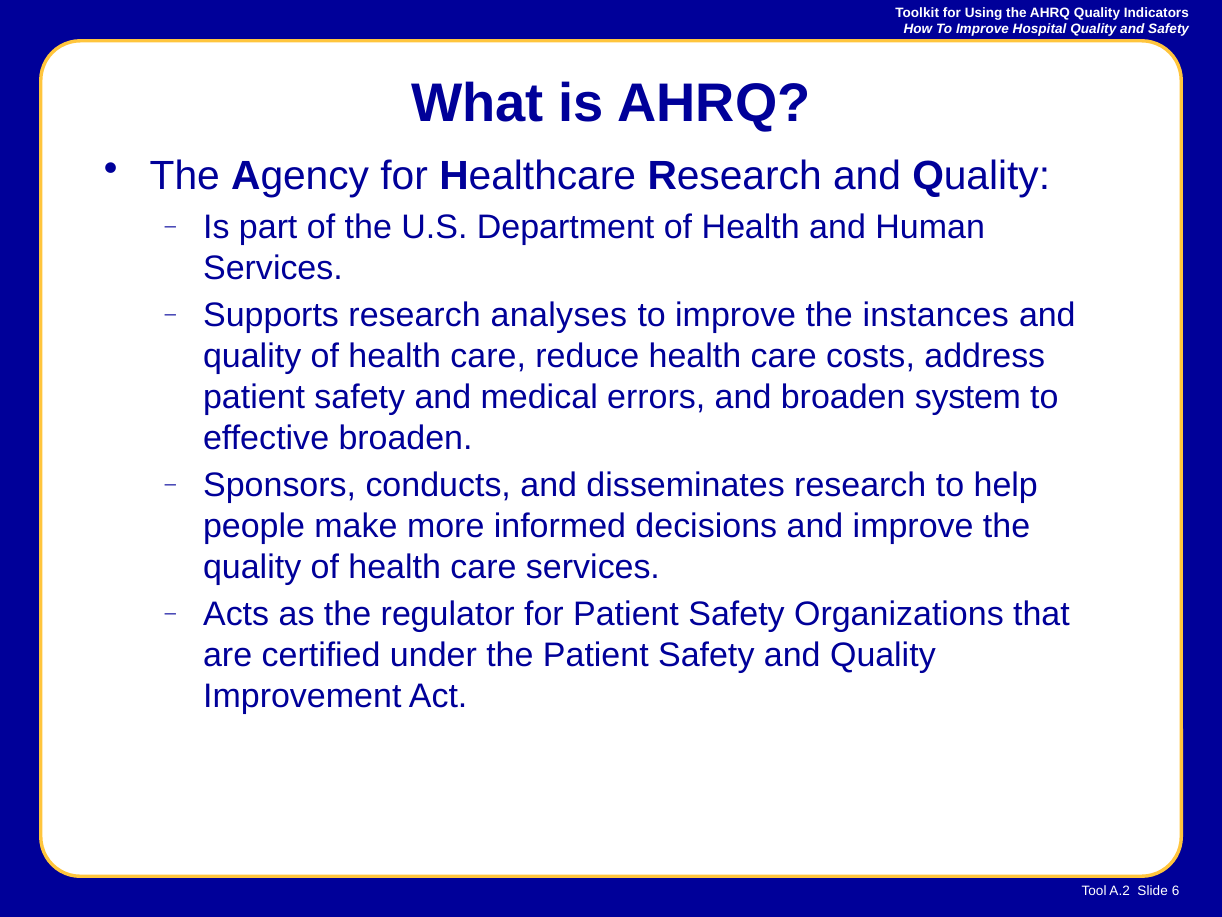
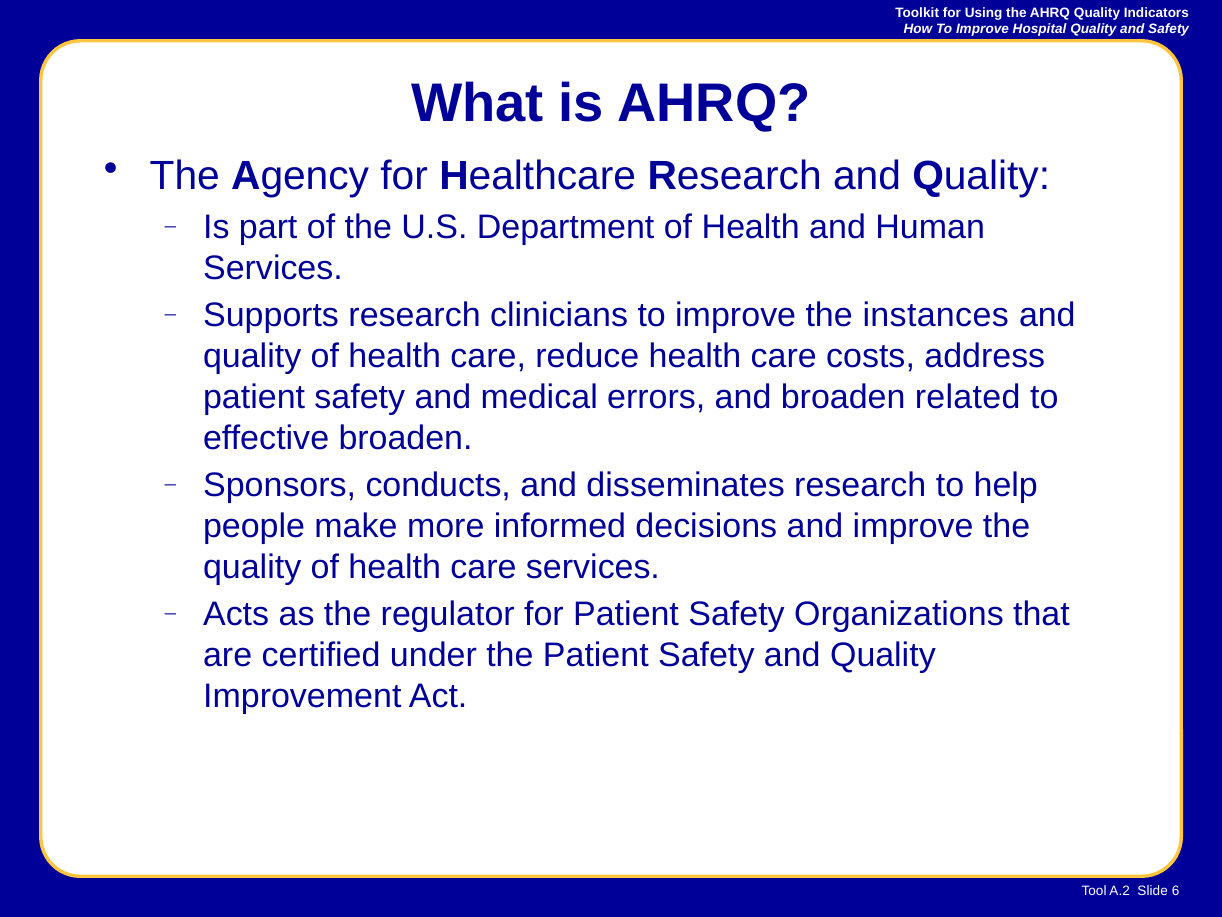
analyses: analyses -> clinicians
system: system -> related
